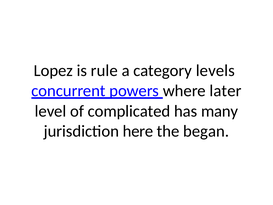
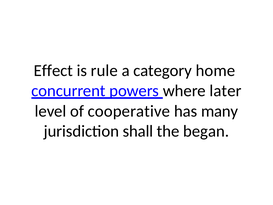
Lopez: Lopez -> Effect
levels: levels -> home
complicated: complicated -> cooperative
here: here -> shall
